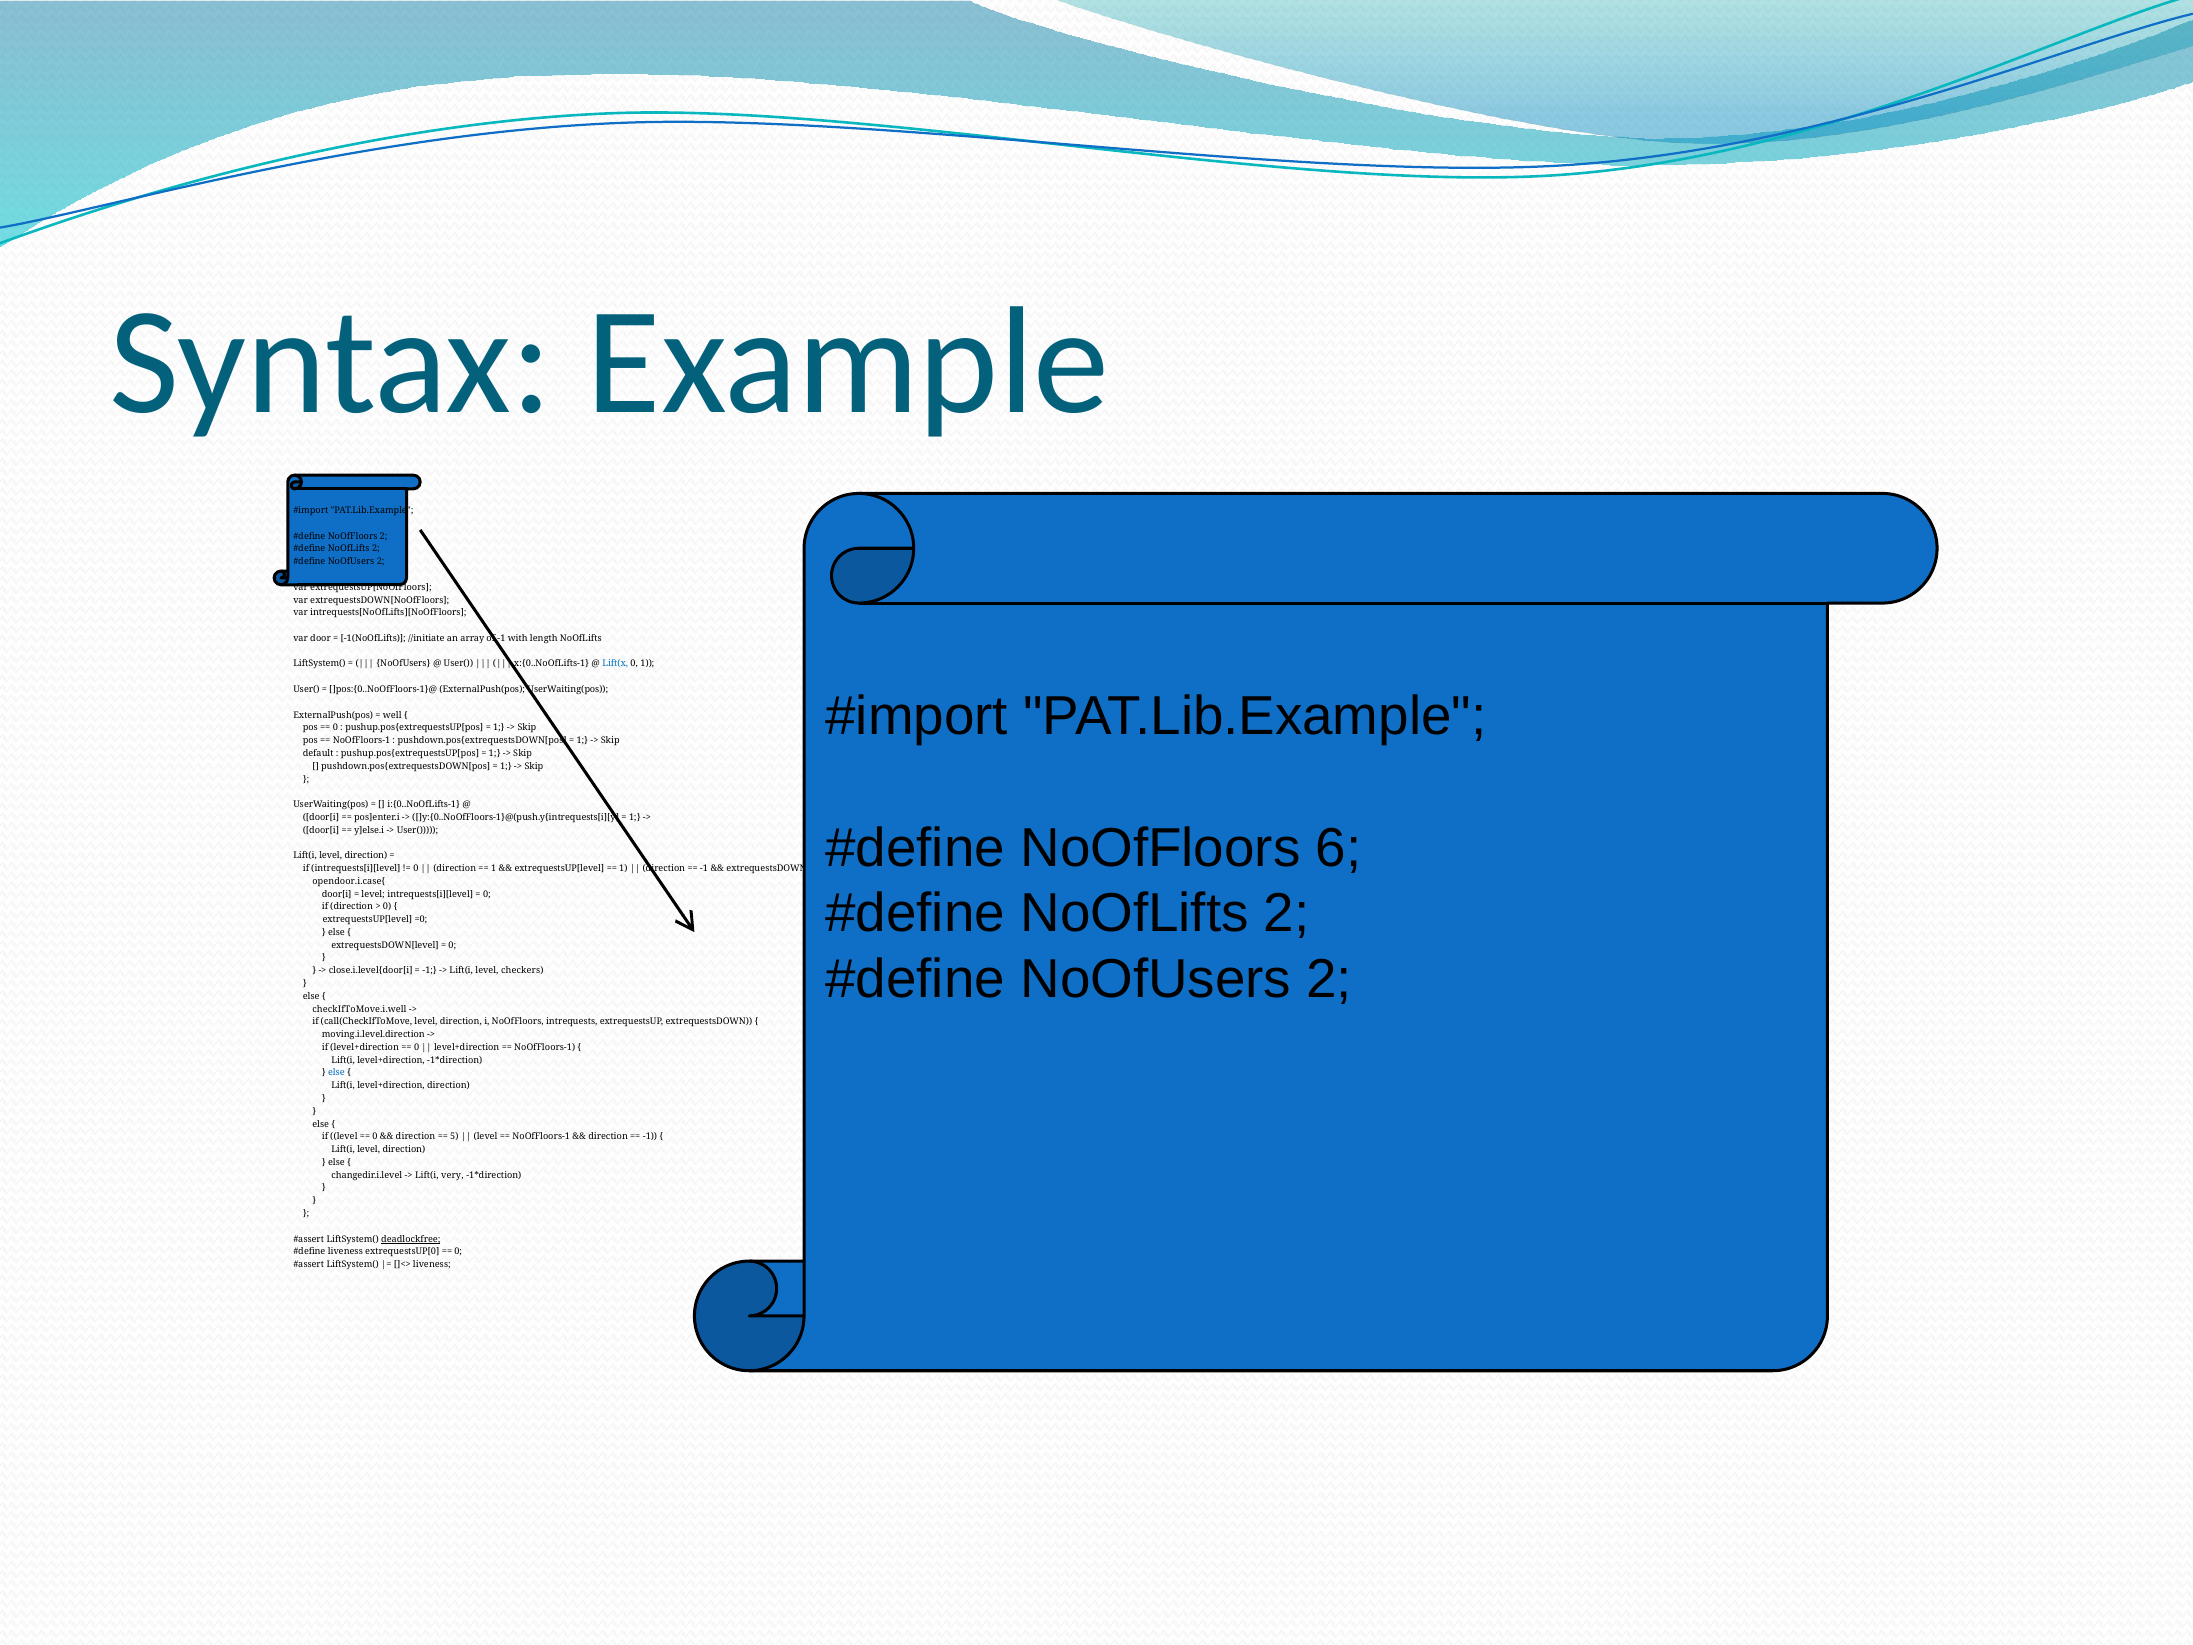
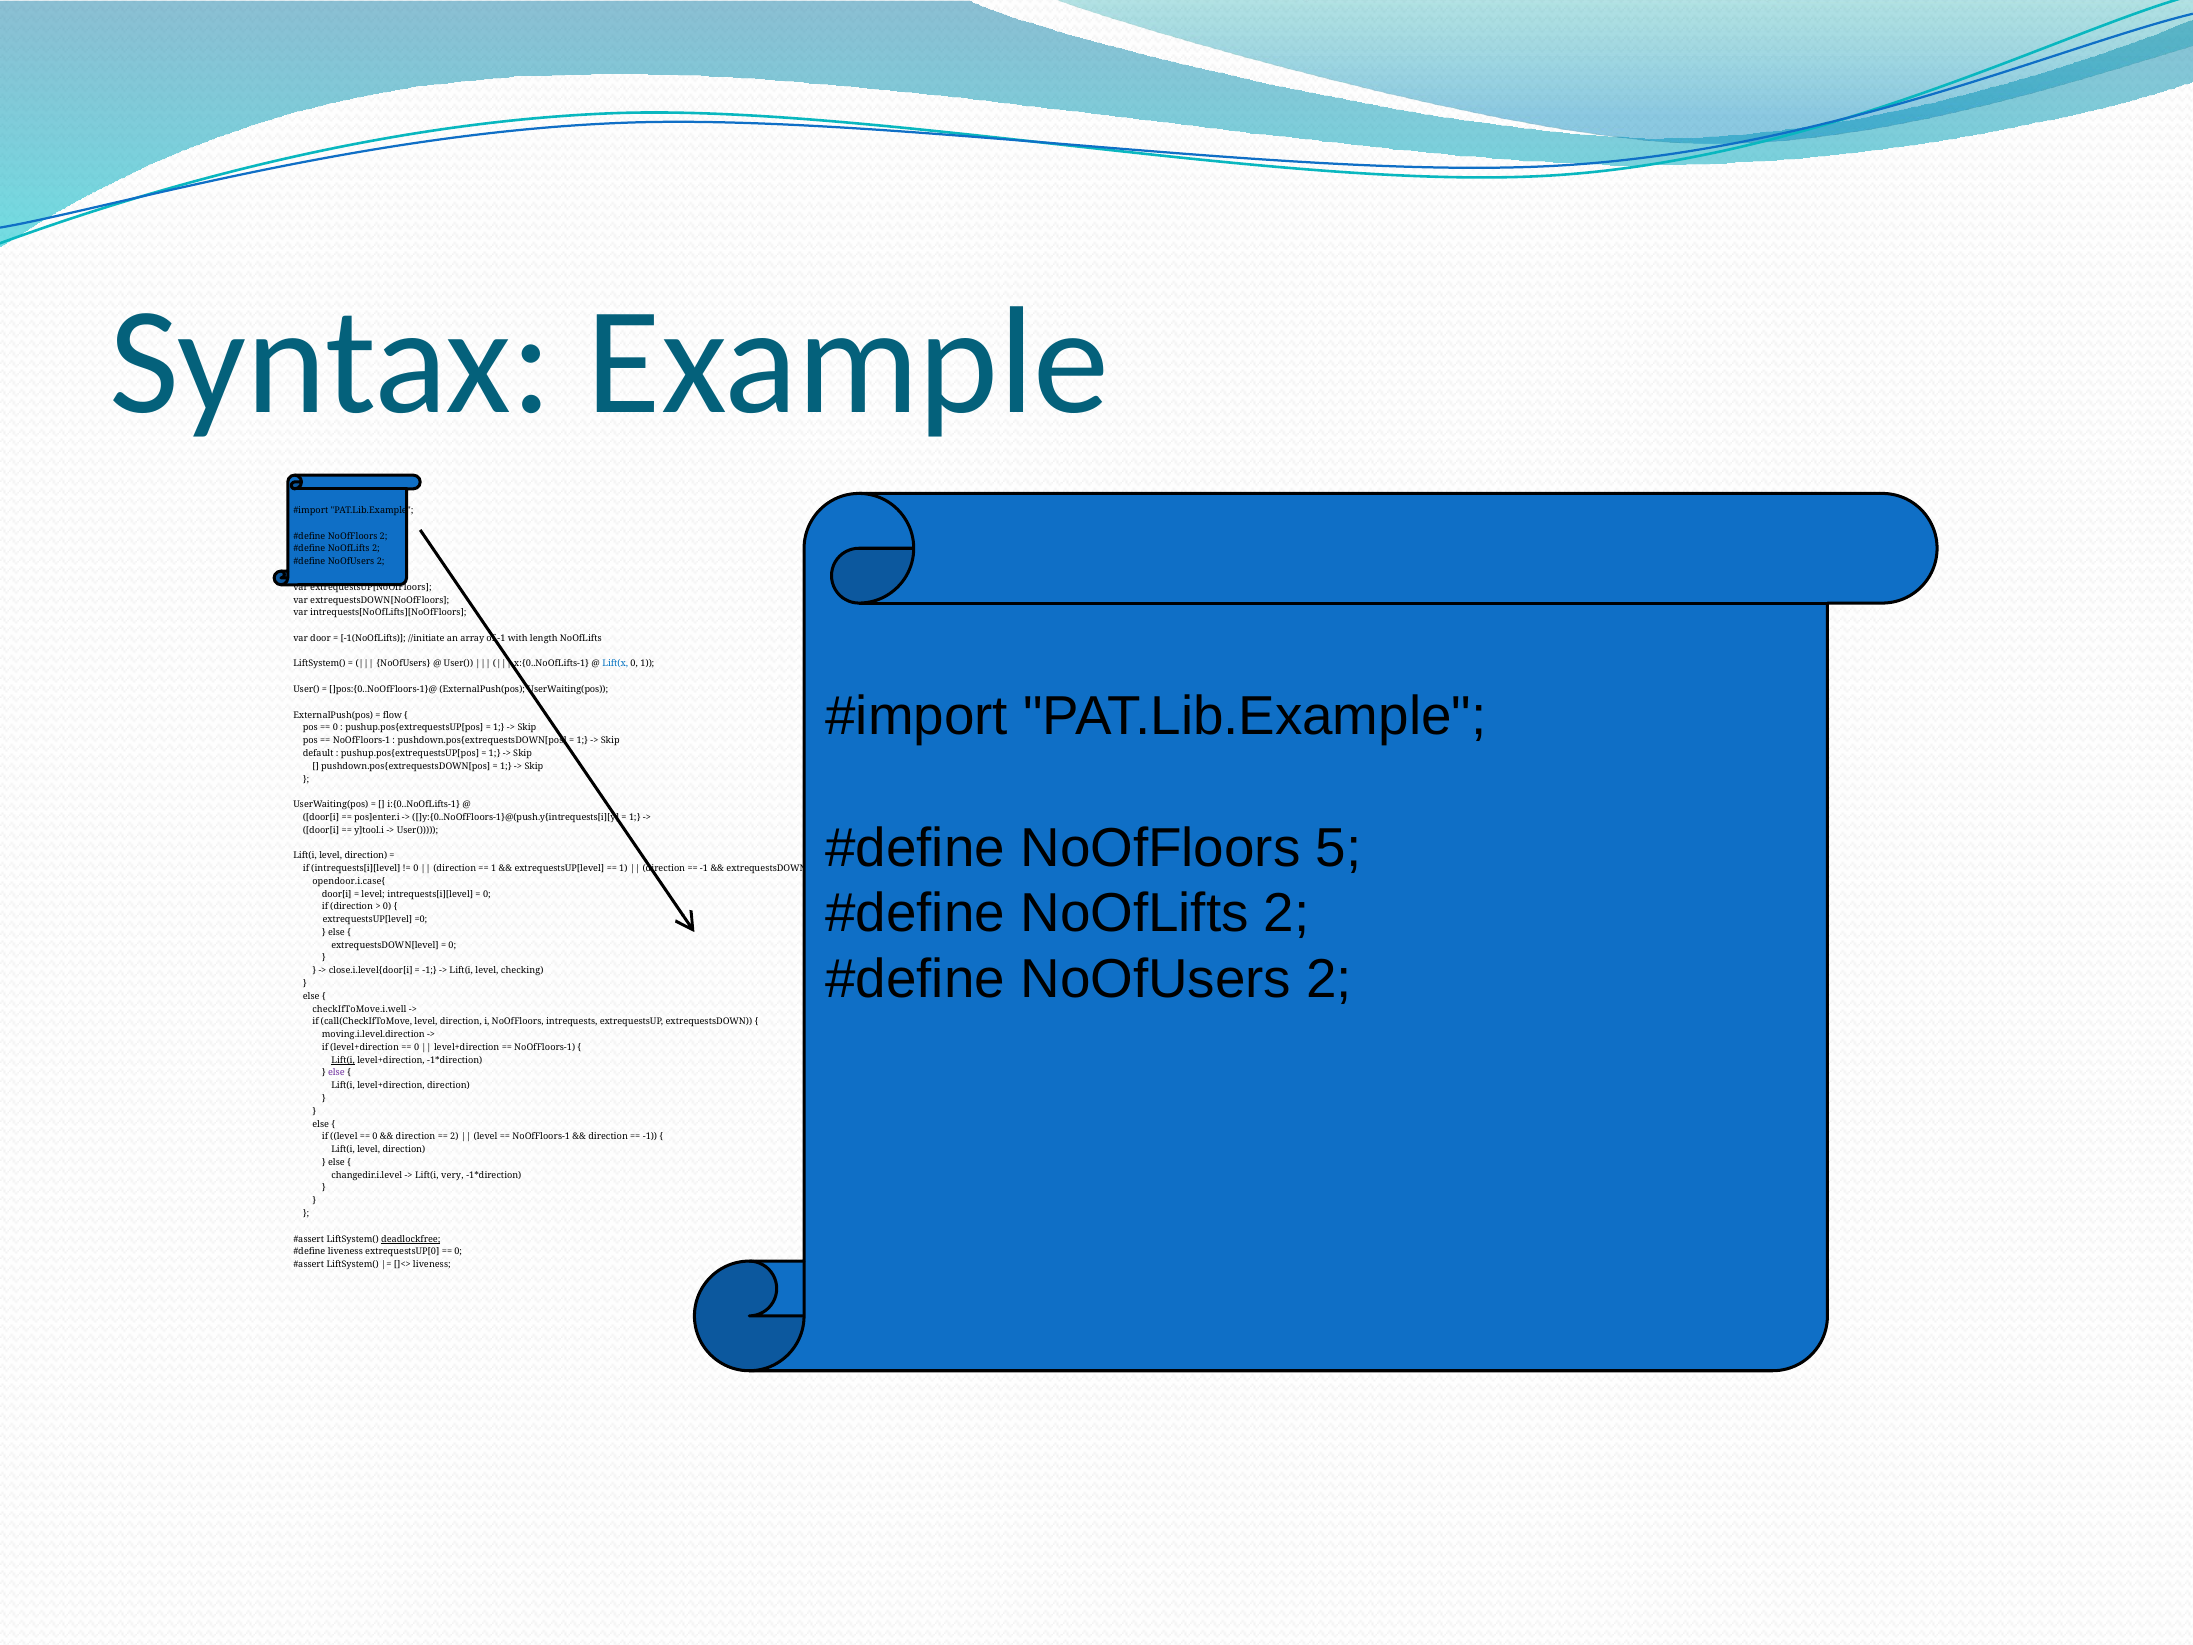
well: well -> flow
6: 6 -> 5
y]else.i: y]else.i -> y]tool.i
checkers: checkers -> checking
Lift(i at (343, 1060) underline: none -> present
else at (336, 1073) colour: blue -> purple
5 at (454, 1137): 5 -> 2
